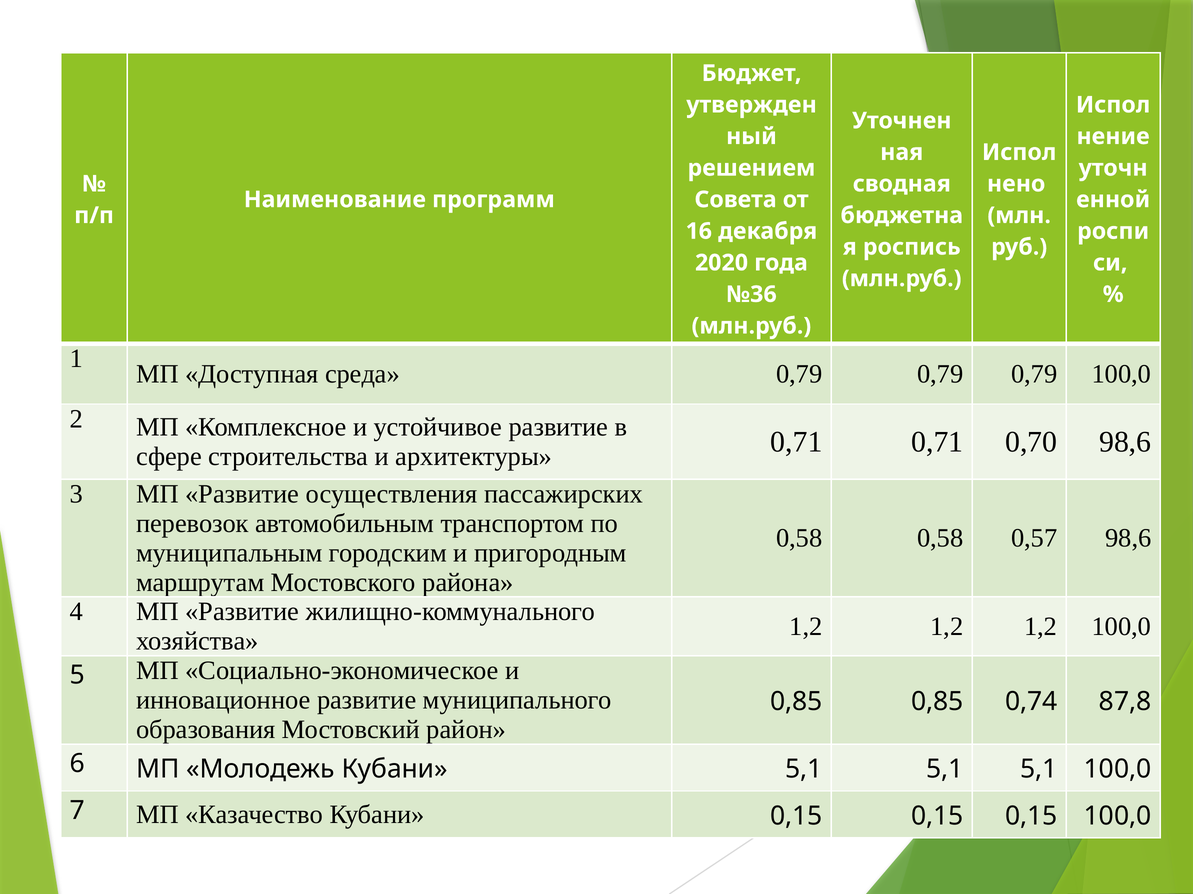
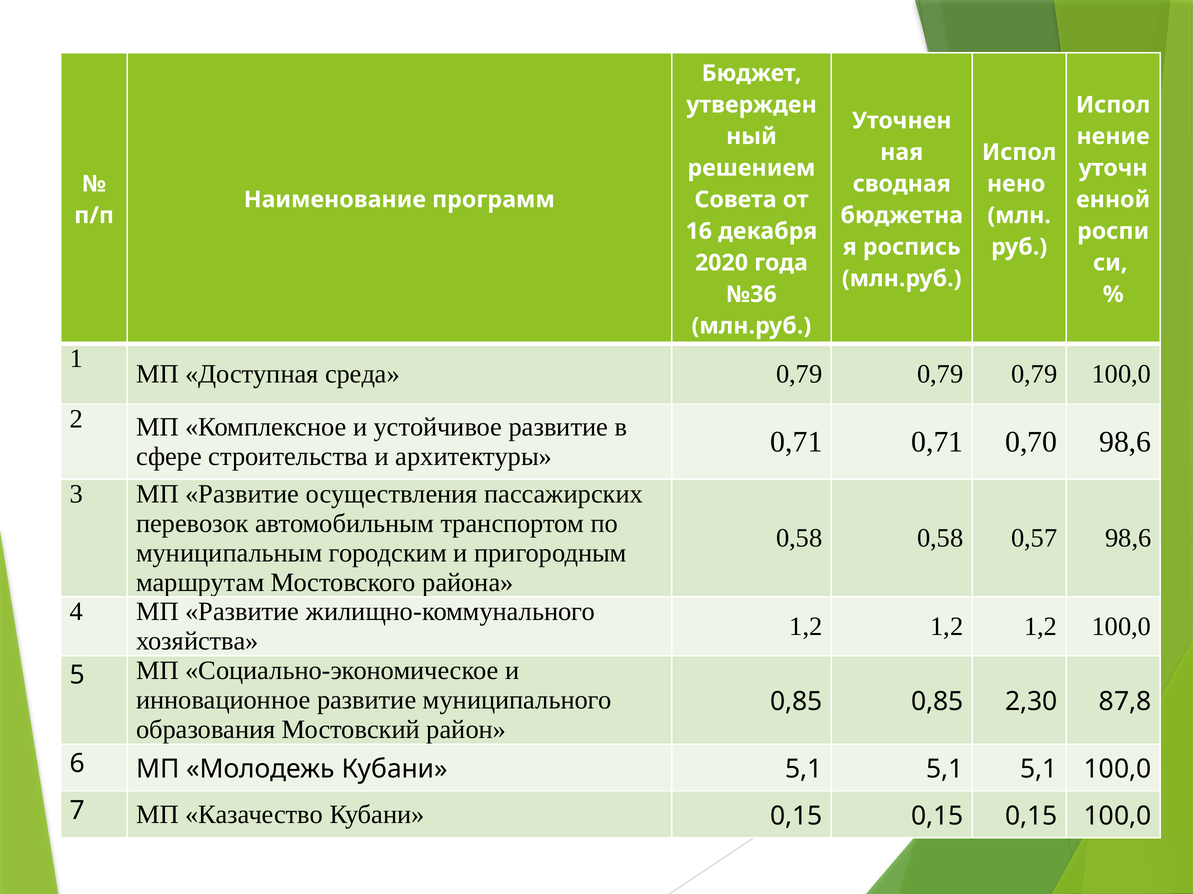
0,74: 0,74 -> 2,30
